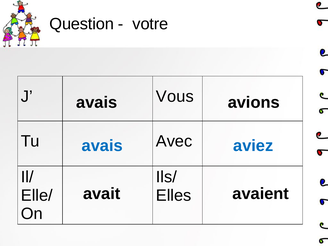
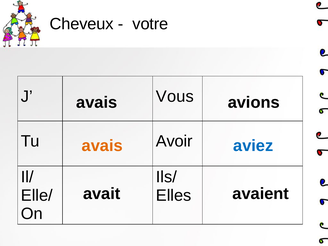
Question: Question -> Cheveux
Avec: Avec -> Avoir
avais at (102, 146) colour: blue -> orange
